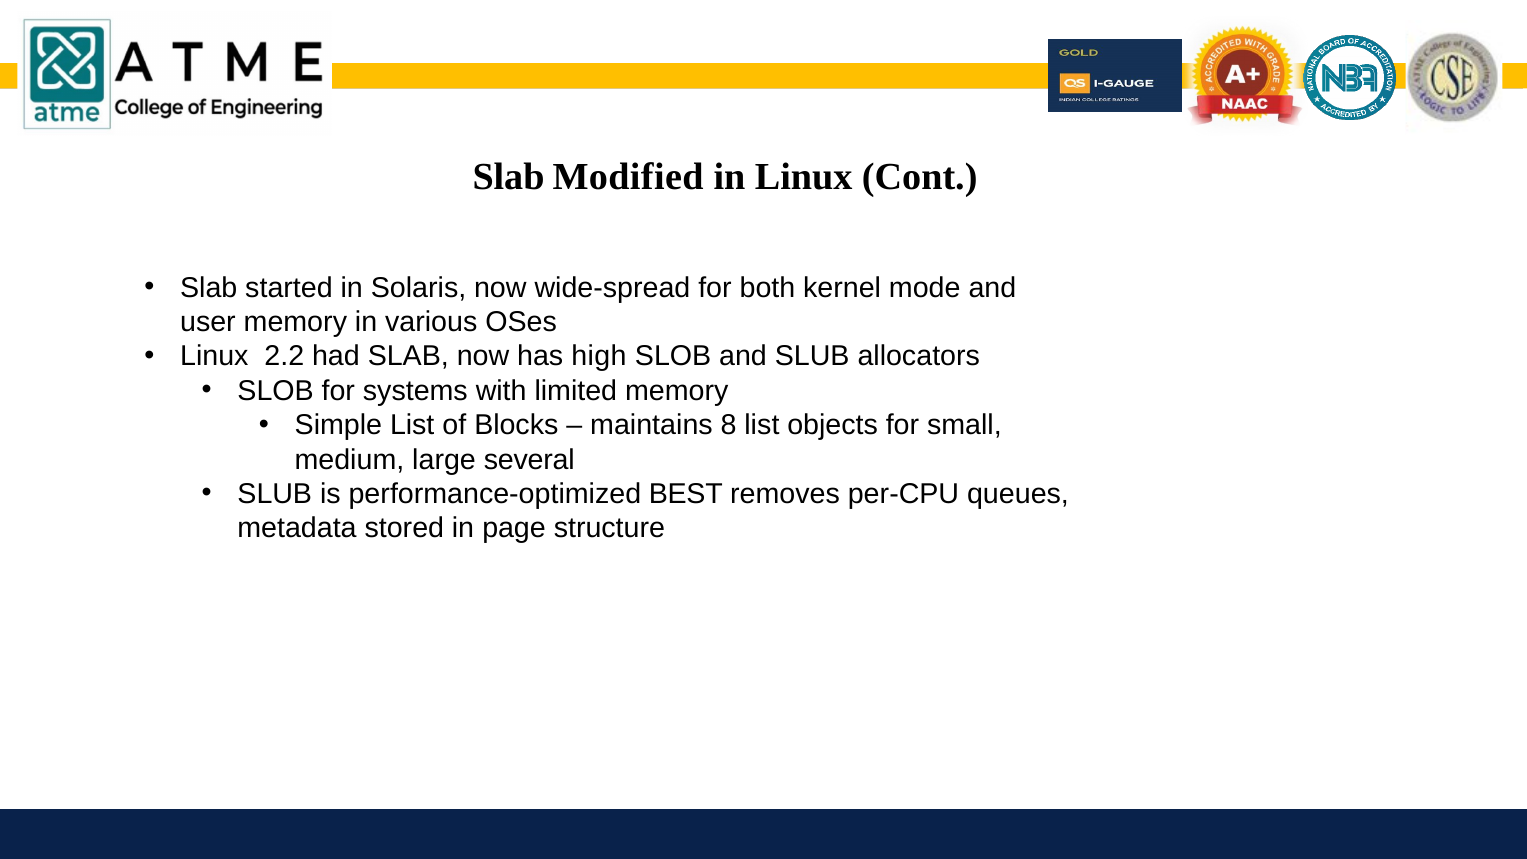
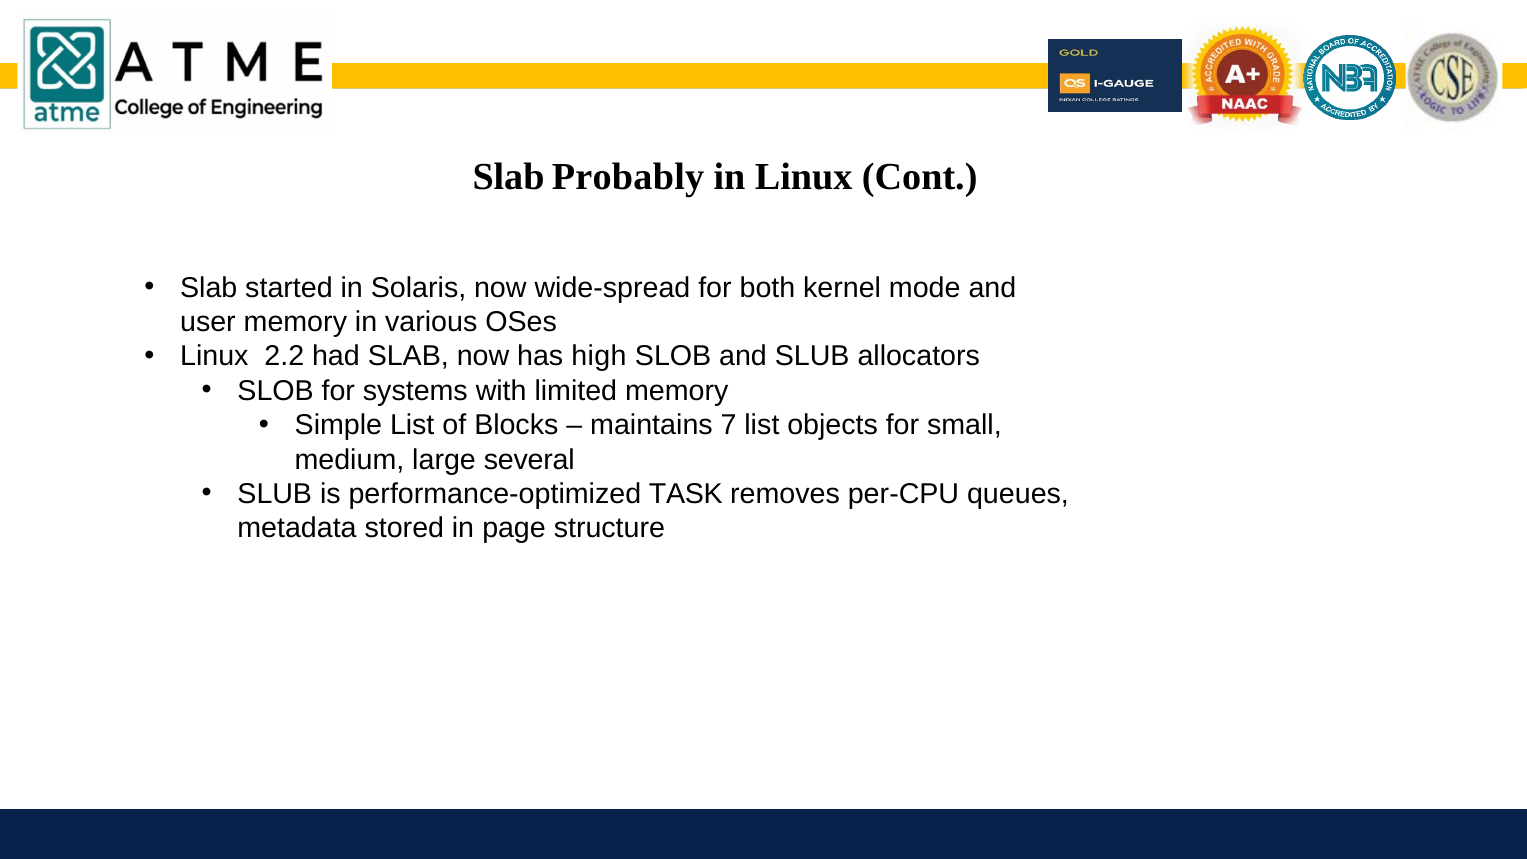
Modified: Modified -> Probably
8: 8 -> 7
BEST: BEST -> TASK
